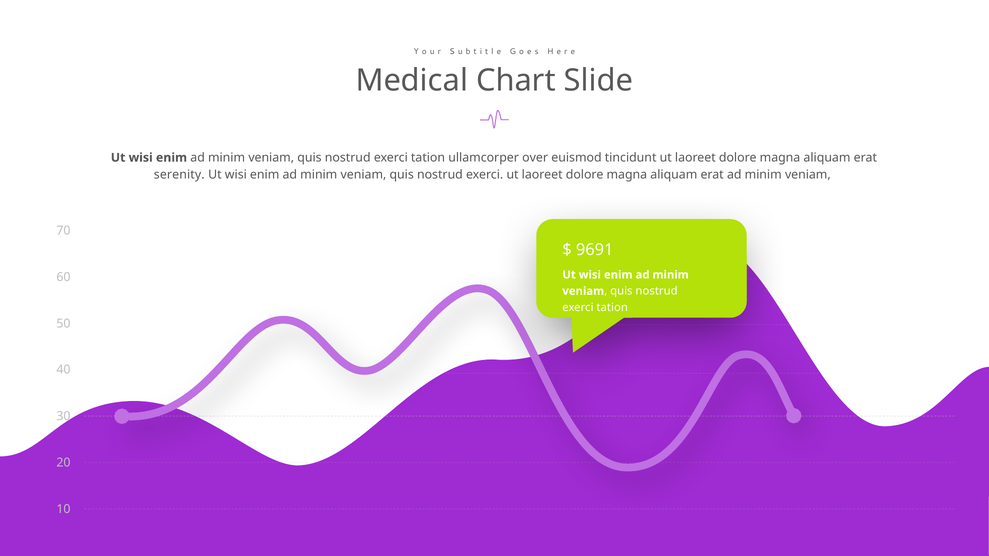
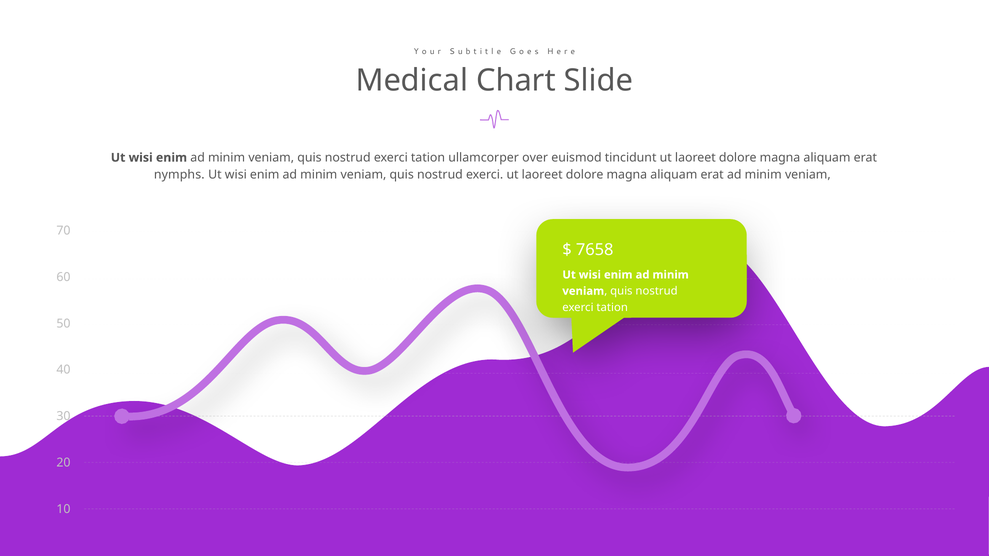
serenity: serenity -> nymphs
9691: 9691 -> 7658
